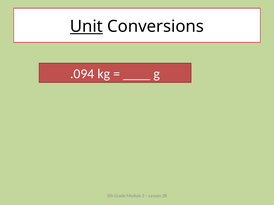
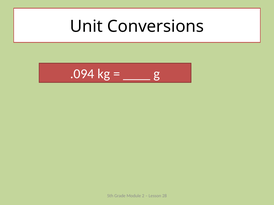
Unit underline: present -> none
